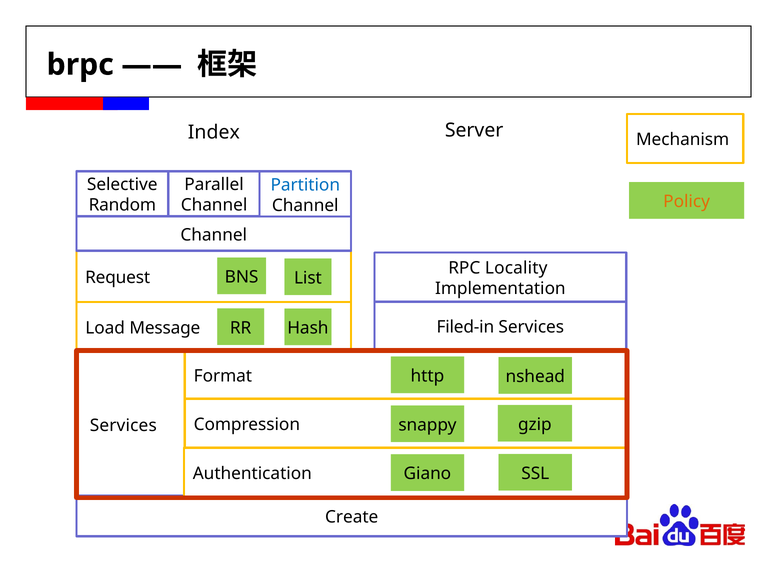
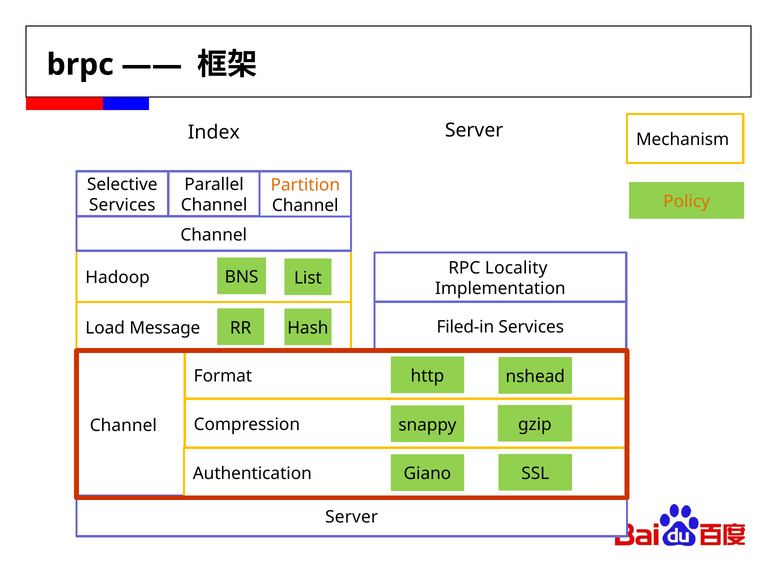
Partition colour: blue -> orange
Random at (122, 205): Random -> Services
Request: Request -> Hadoop
Services at (123, 425): Services -> Channel
Create at (352, 517): Create -> Server
